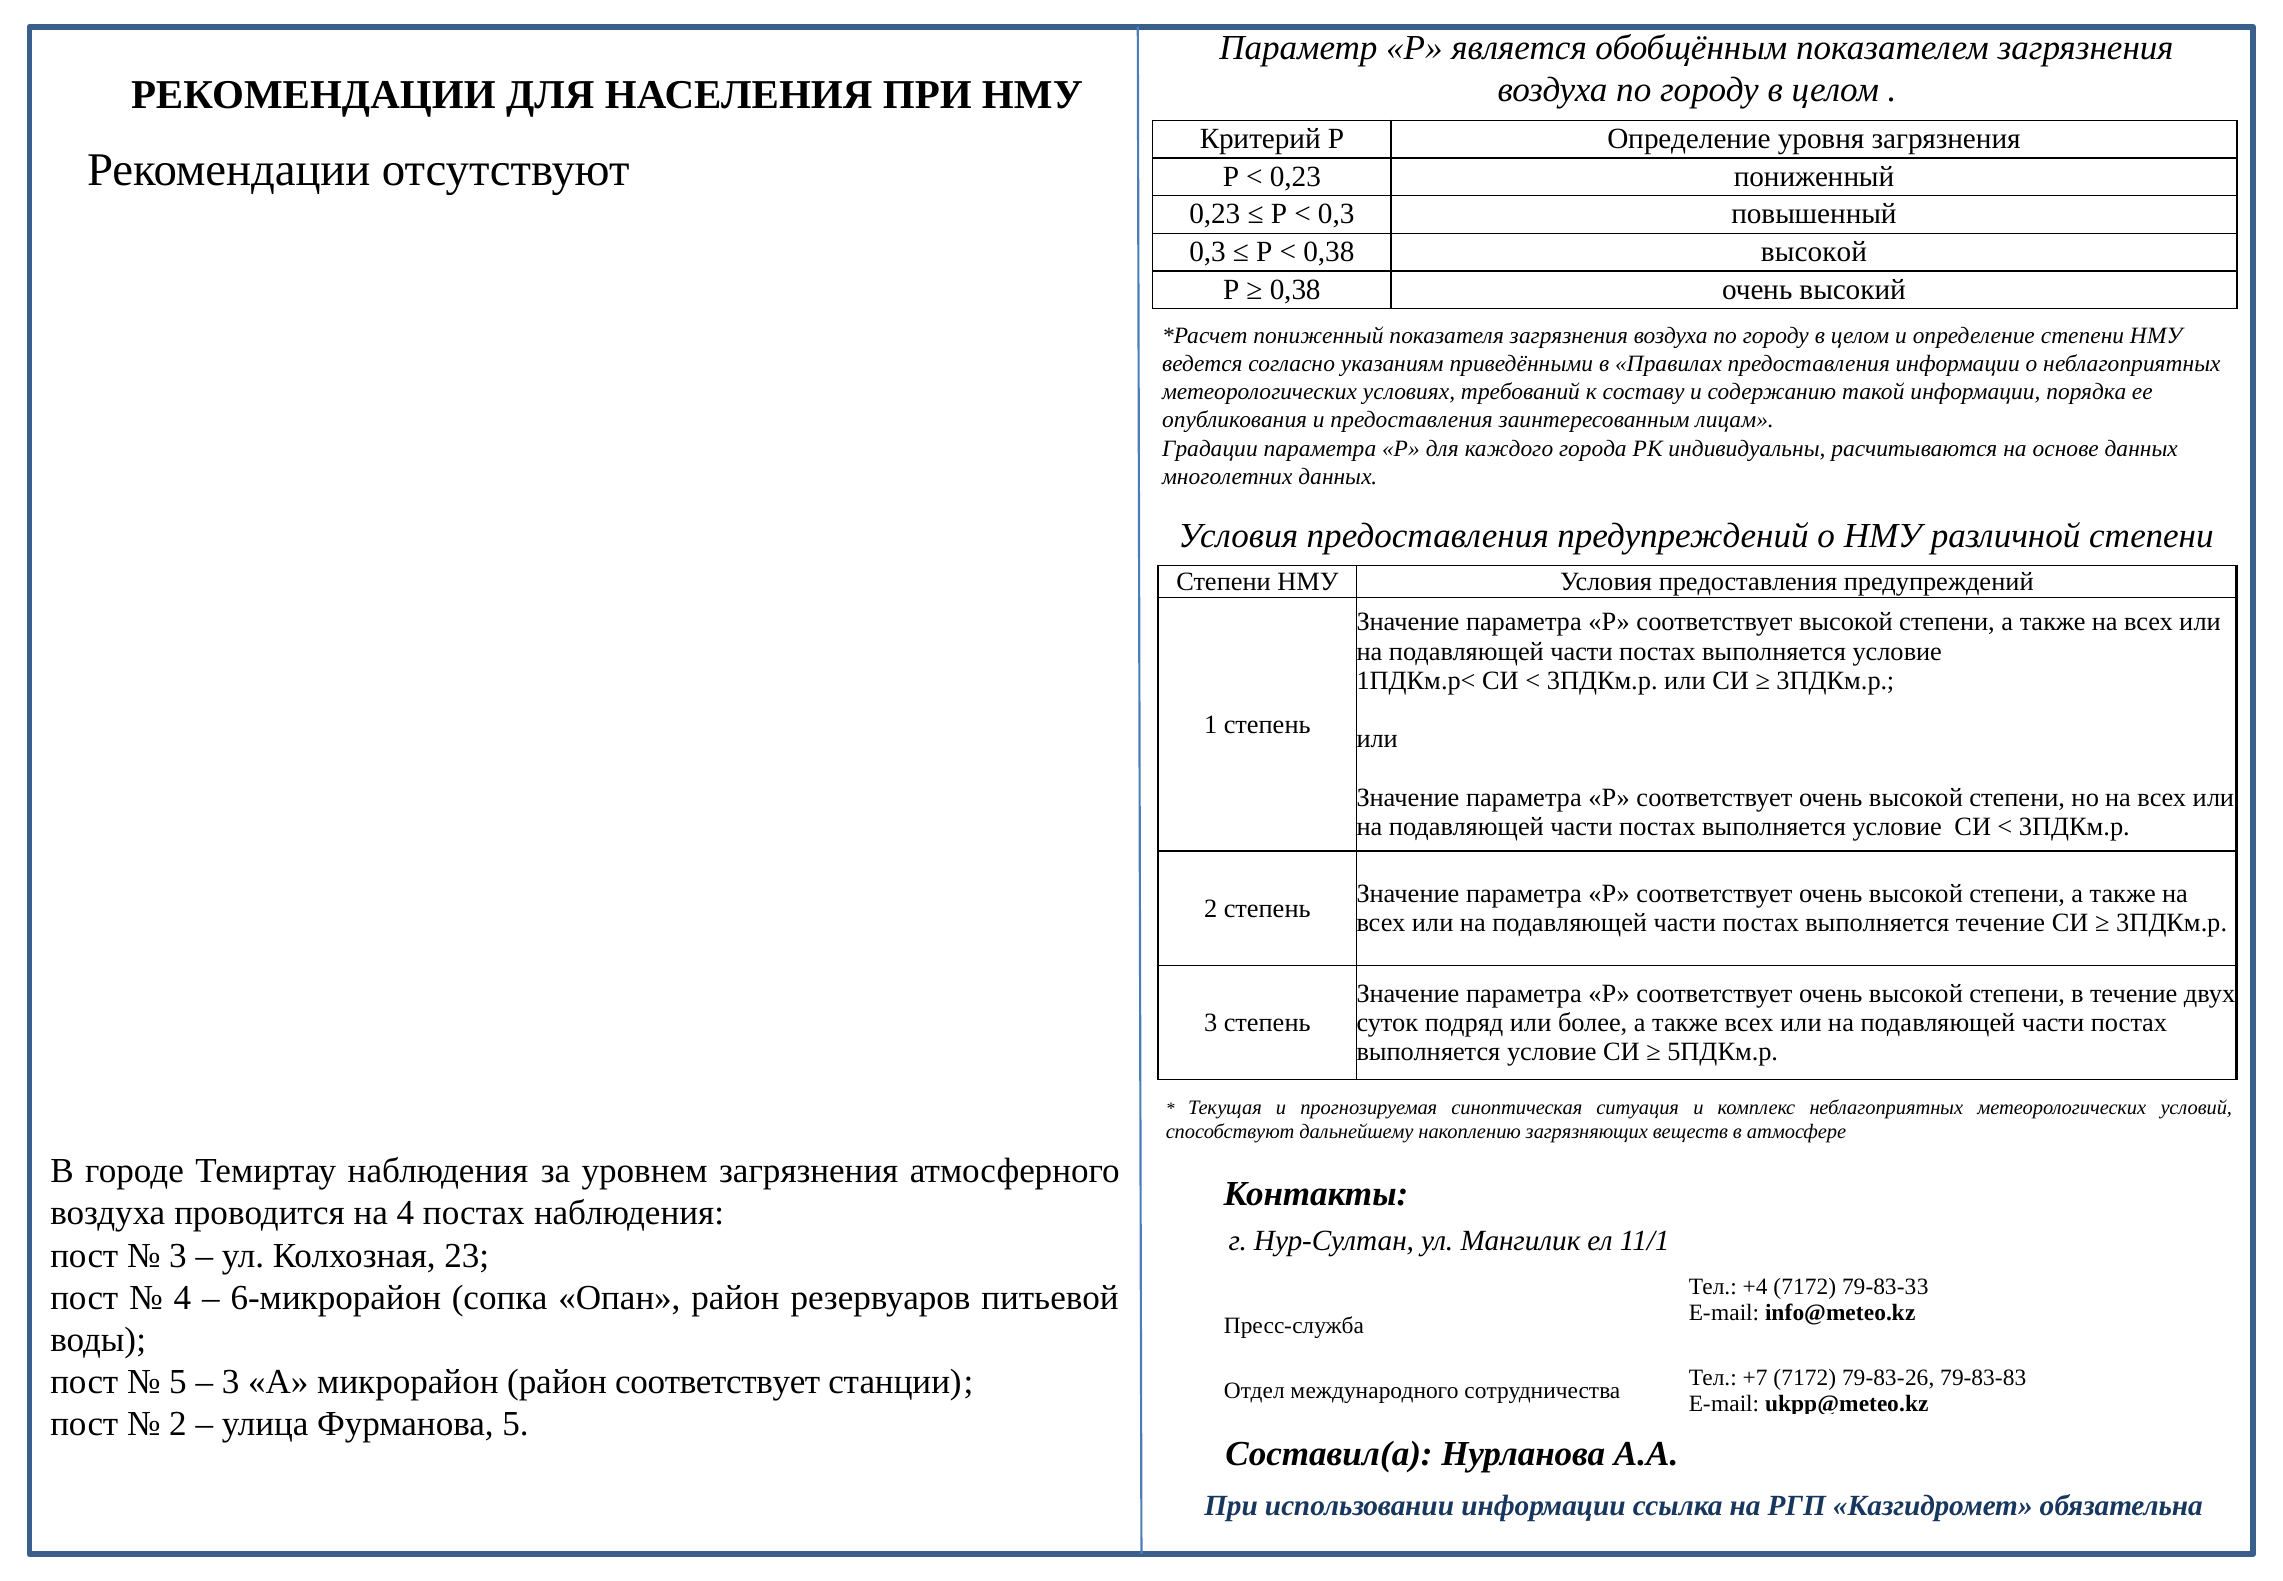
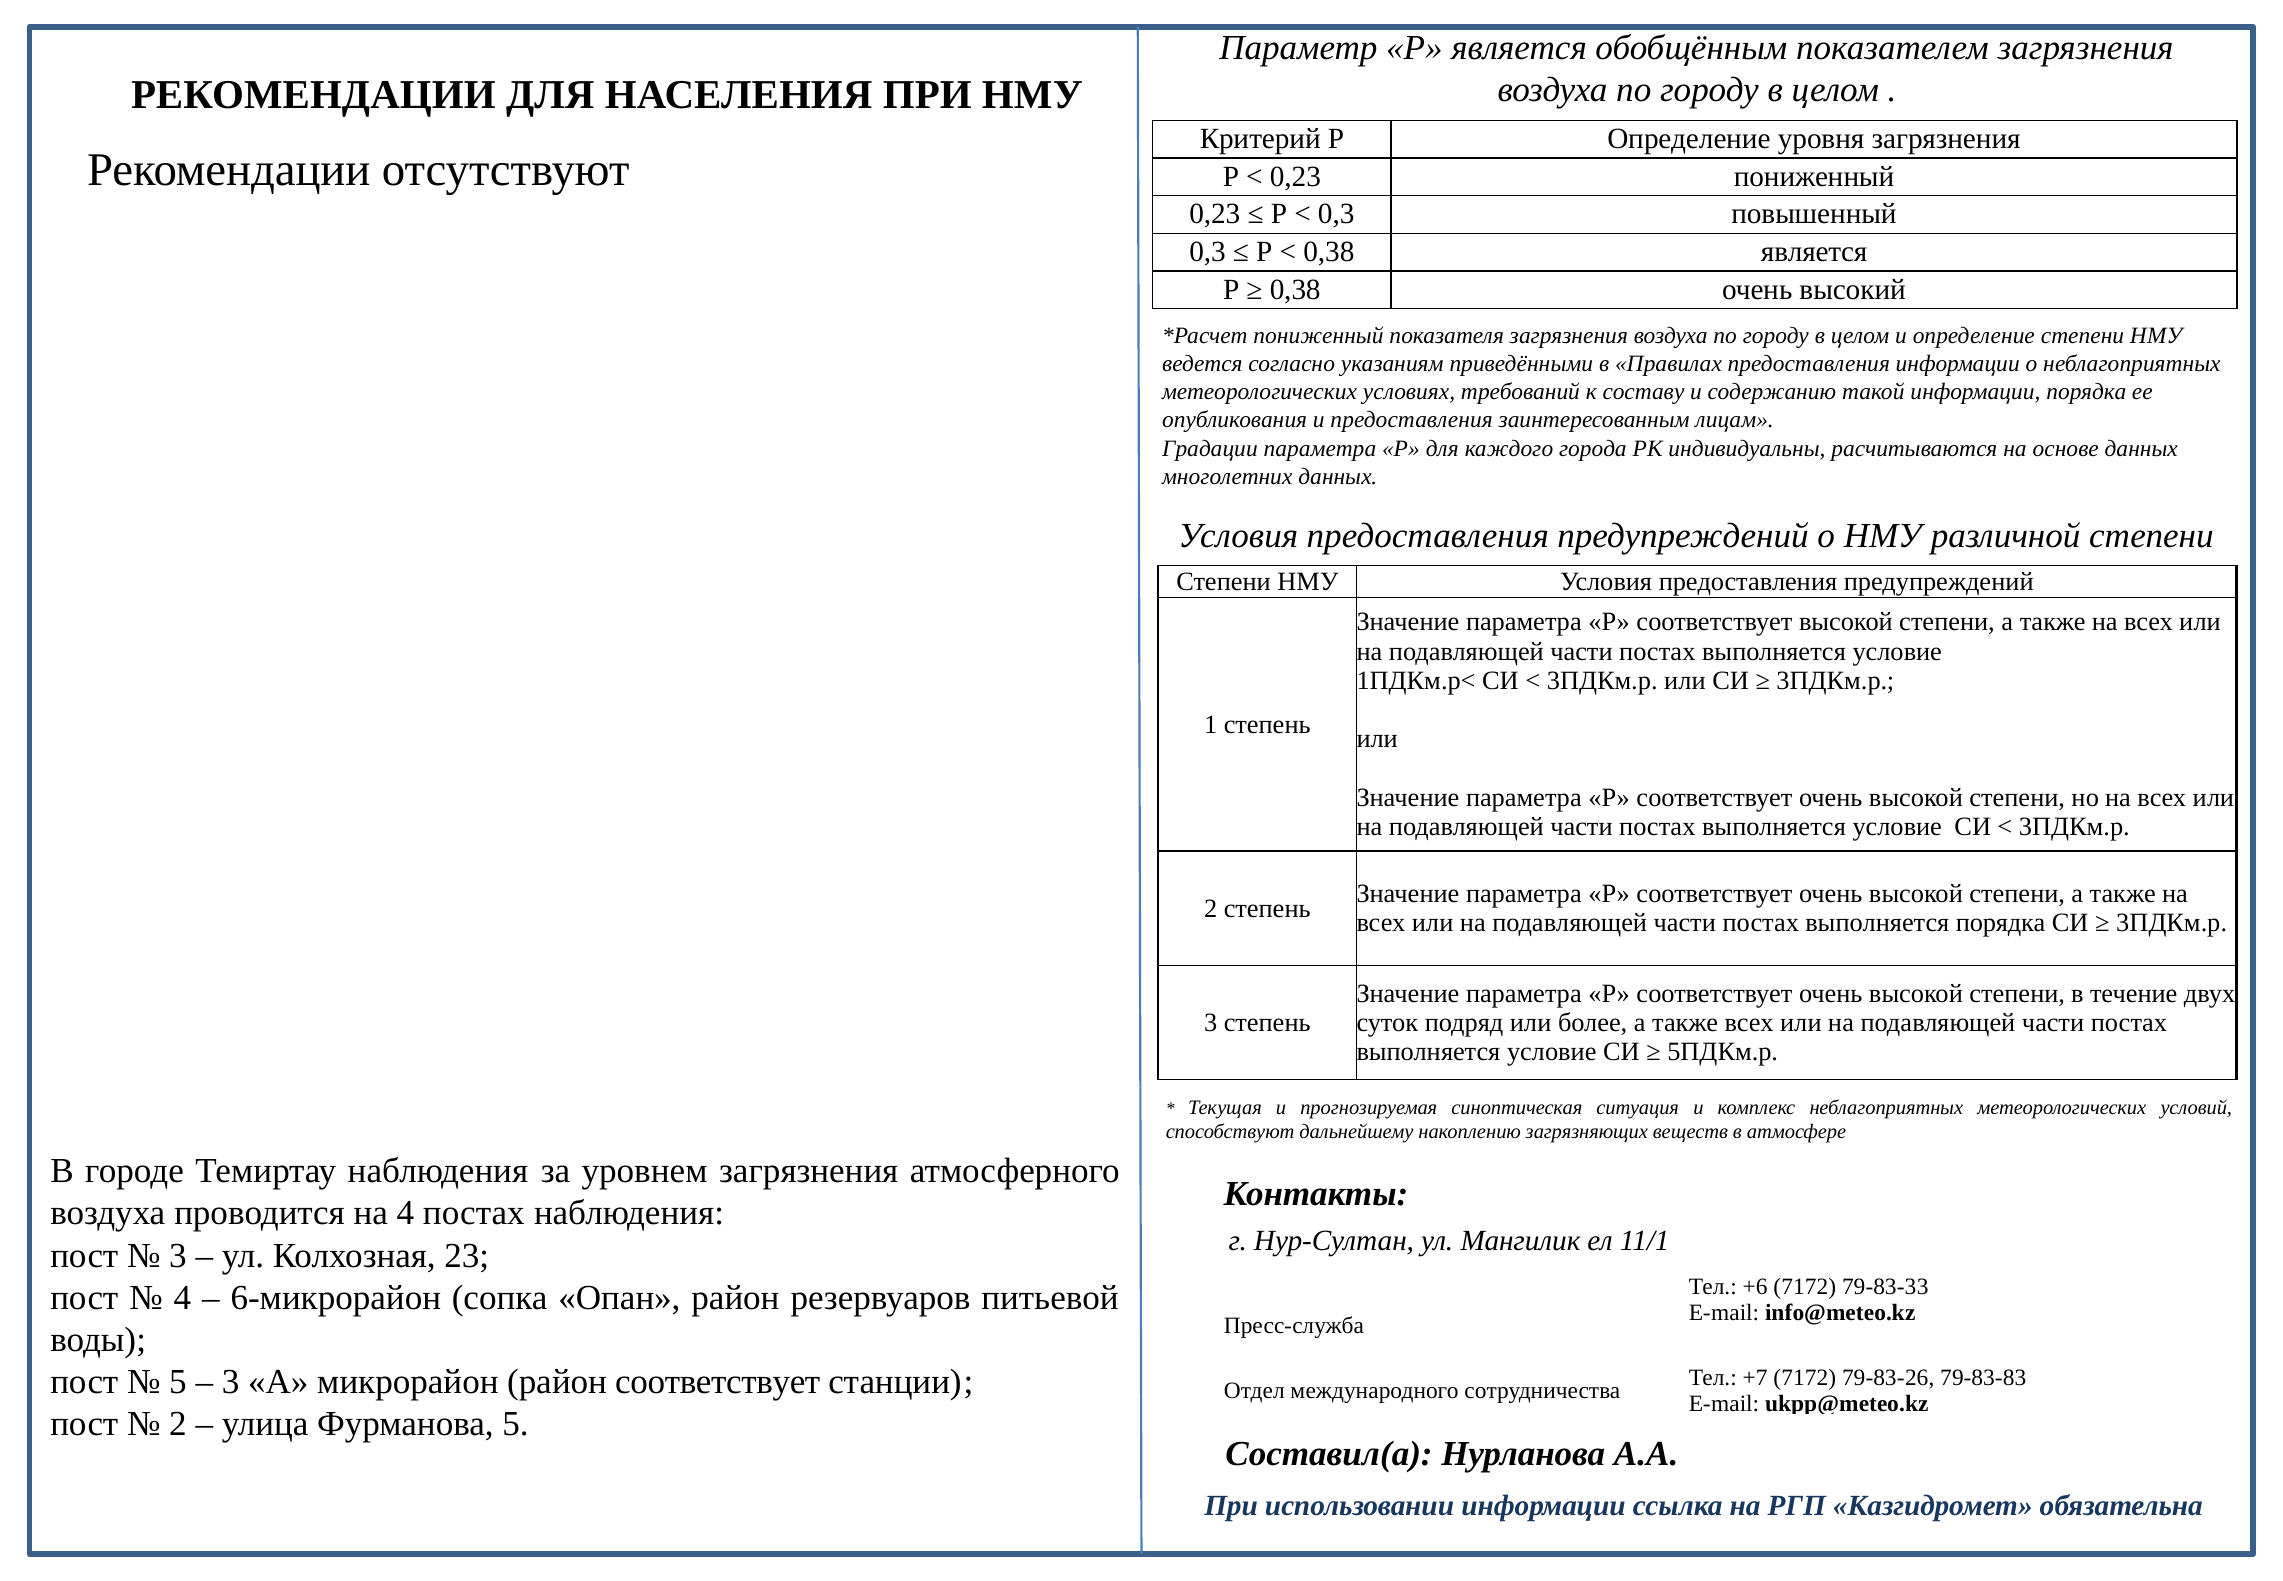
0,38 высокой: высокой -> является
выполняется течение: течение -> порядка
+4: +4 -> +6
